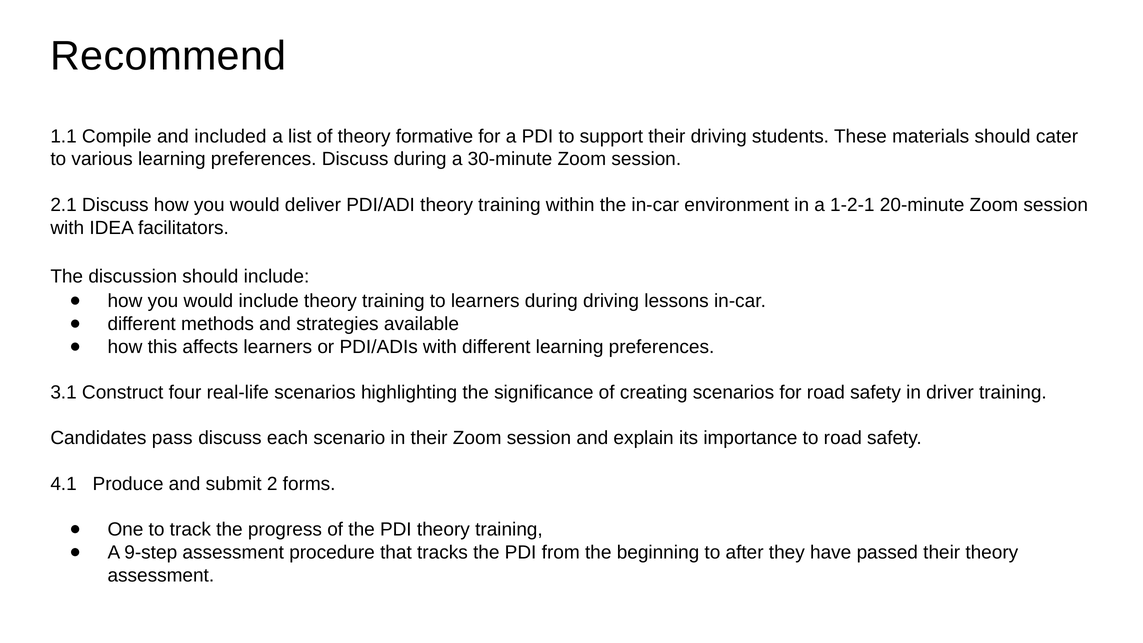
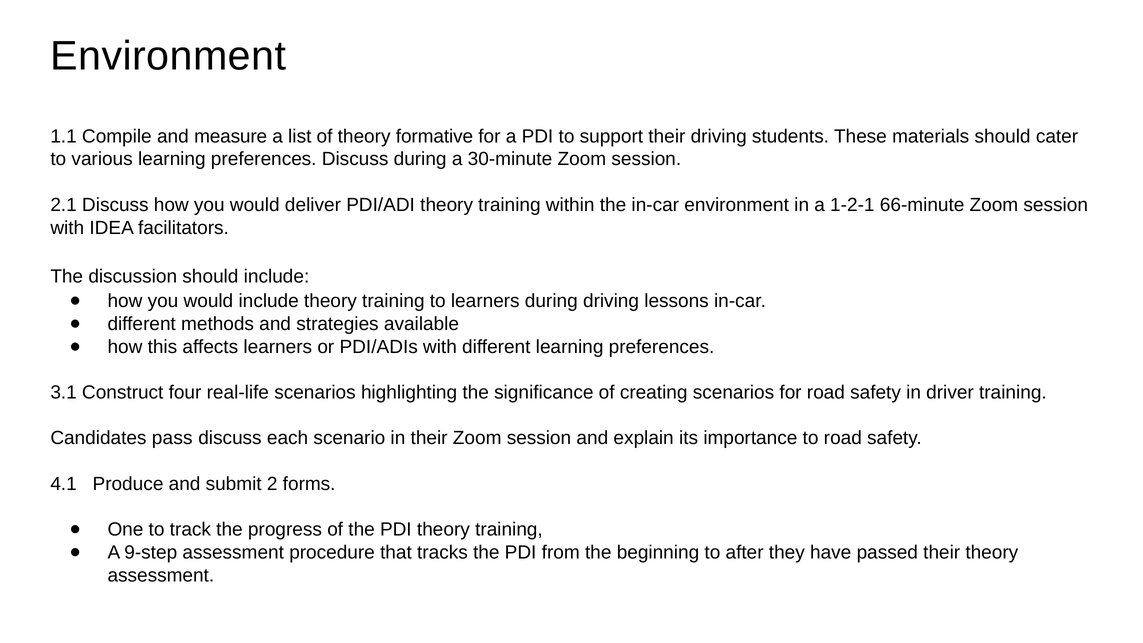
Recommend at (168, 56): Recommend -> Environment
included: included -> measure
20-minute: 20-minute -> 66-minute
